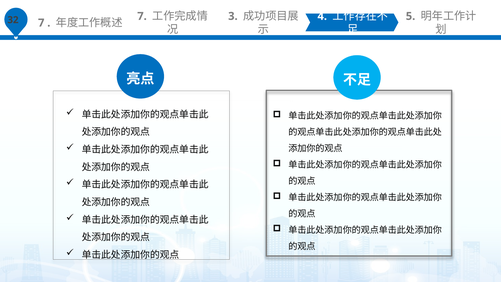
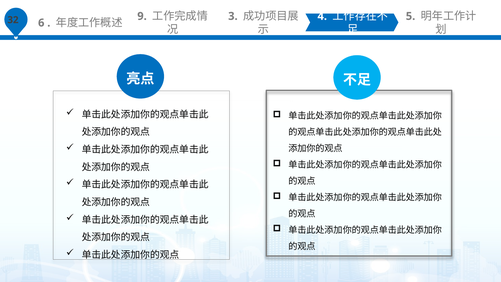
7 at (41, 23): 7 -> 6
7 at (142, 16): 7 -> 9
